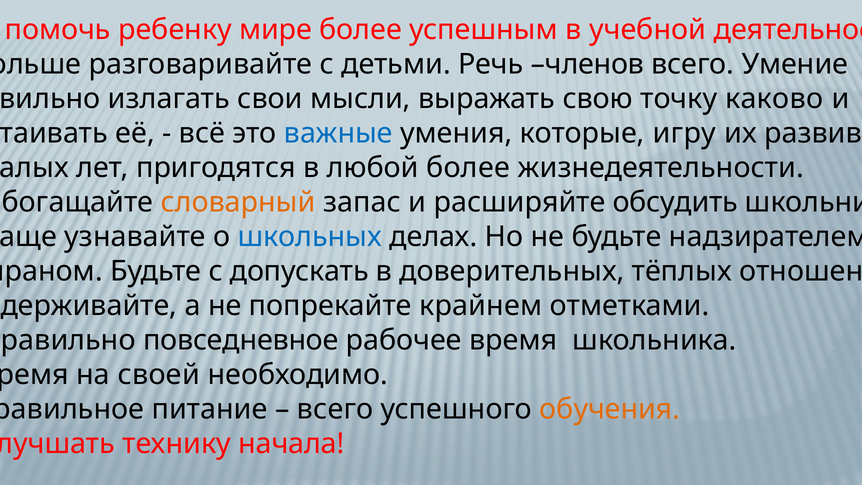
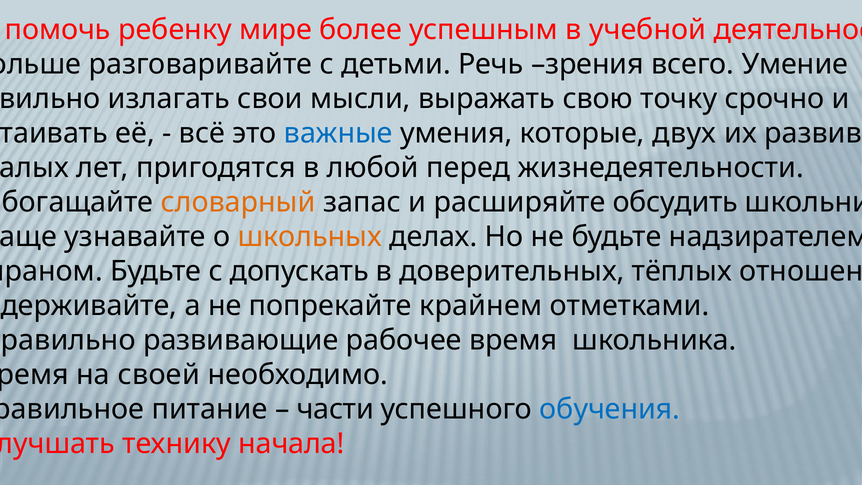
членов: членов -> зрения
каково: каково -> срочно
игру: игру -> двух
любой более: более -> перед
школьных colour: blue -> orange
повседневное: повседневное -> развивающие
всего at (335, 409): всего -> части
обучения colour: orange -> blue
